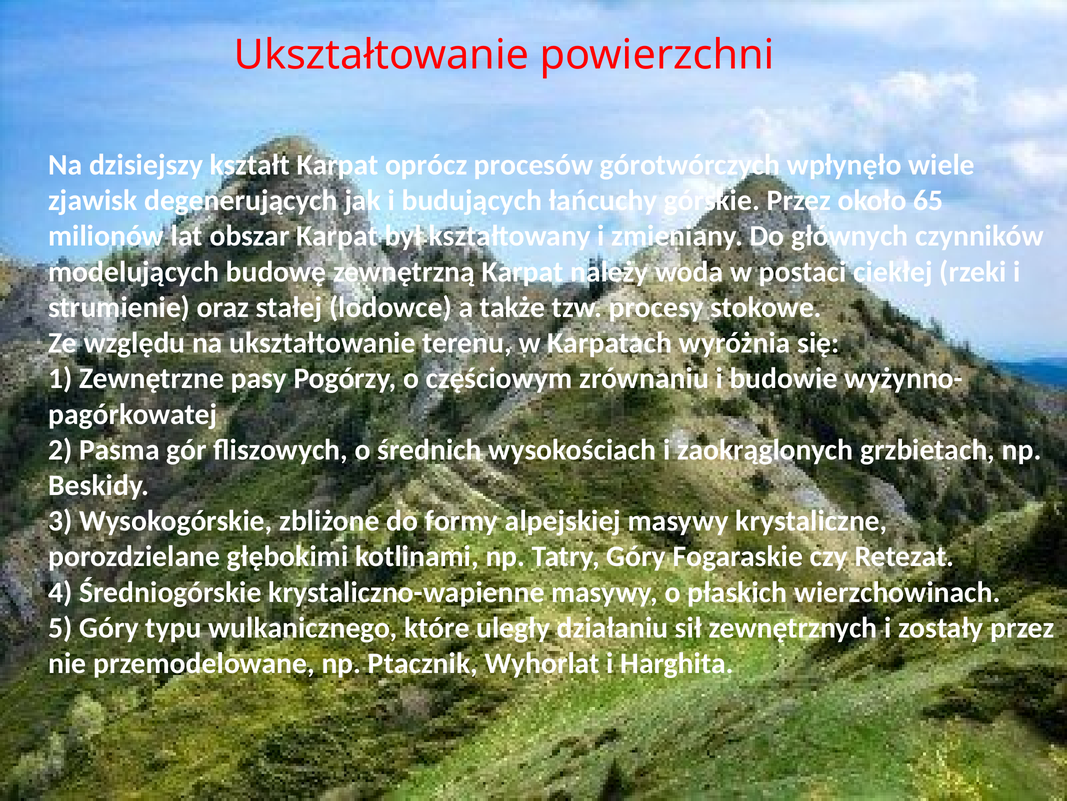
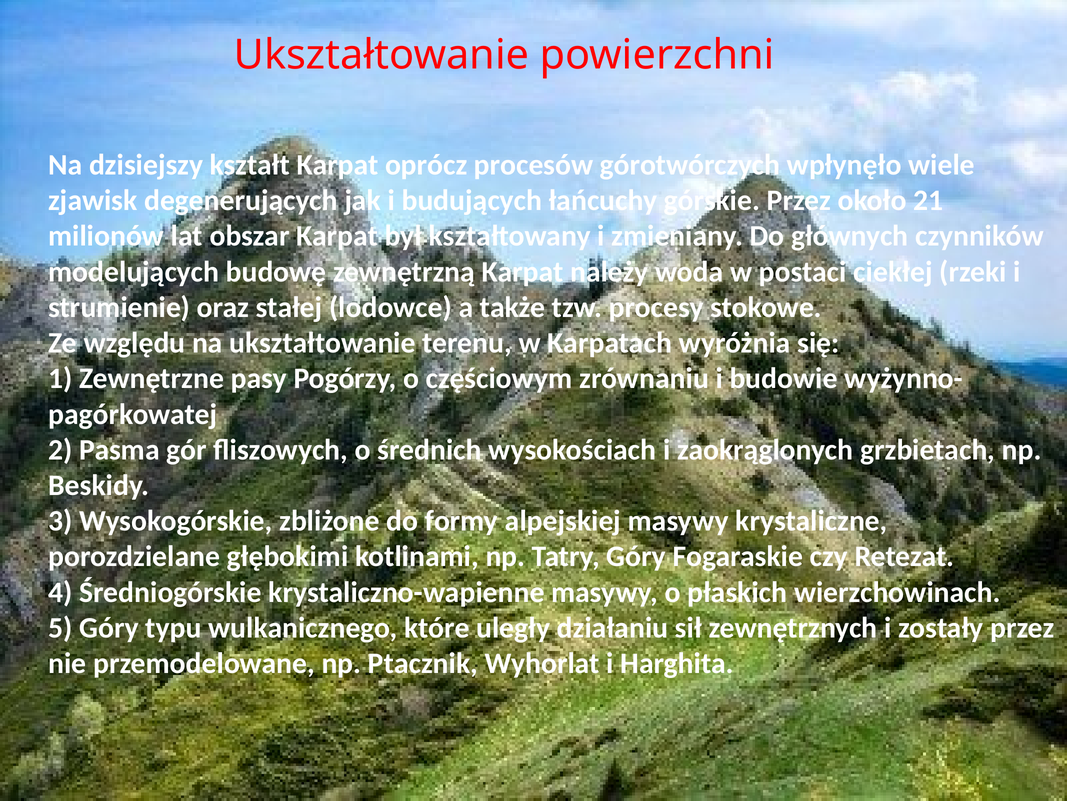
65: 65 -> 21
